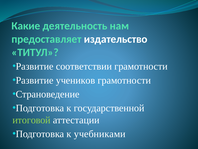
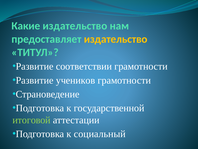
Какие деятельность: деятельность -> издательство
издательство at (116, 39) colour: white -> yellow
учебниками: учебниками -> социальный
